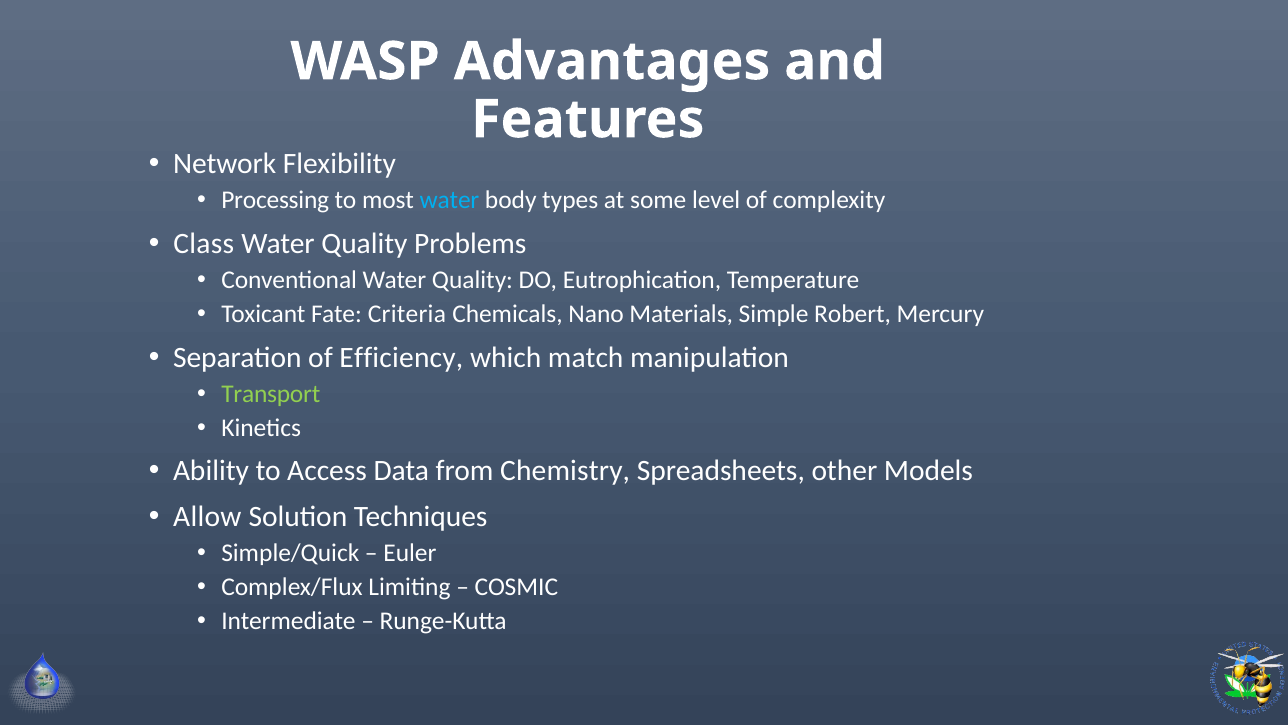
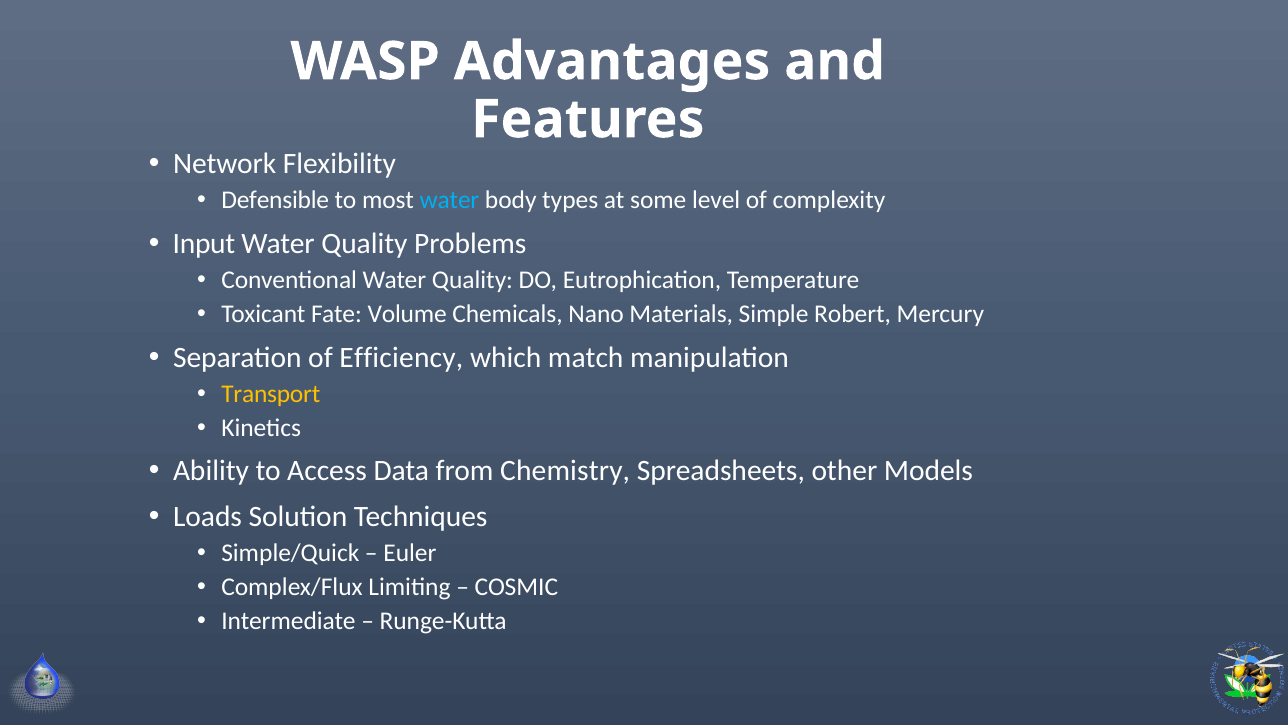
Processing: Processing -> Defensible
Class: Class -> Input
Criteria: Criteria -> Volume
Transport colour: light green -> yellow
Allow: Allow -> Loads
